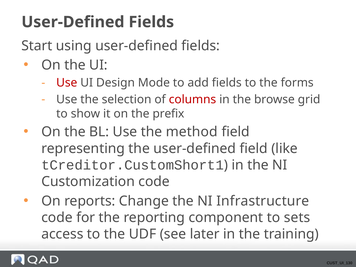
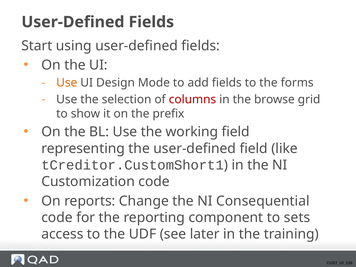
Use at (67, 83) colour: red -> orange
method: method -> working
Infrastructure: Infrastructure -> Consequential
